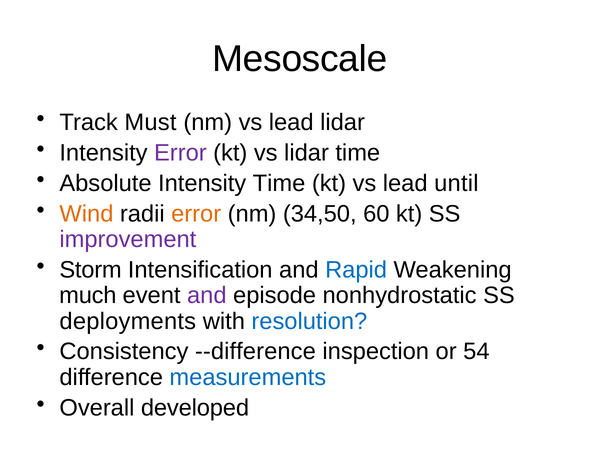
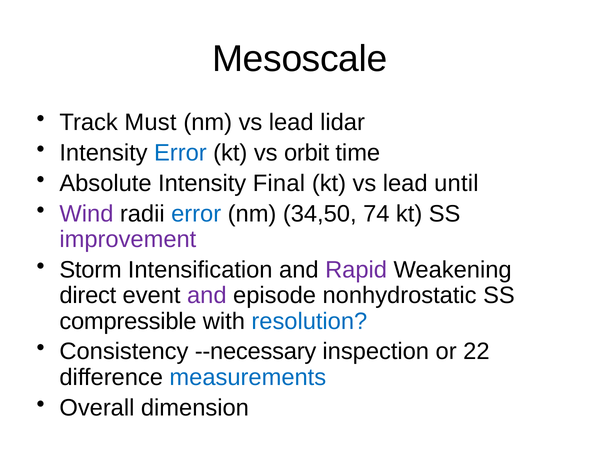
Error at (180, 153) colour: purple -> blue
vs lidar: lidar -> orbit
Intensity Time: Time -> Final
Wind colour: orange -> purple
error at (196, 214) colour: orange -> blue
60: 60 -> 74
Rapid colour: blue -> purple
much: much -> direct
deployments: deployments -> compressible
--difference: --difference -> --necessary
54: 54 -> 22
developed: developed -> dimension
